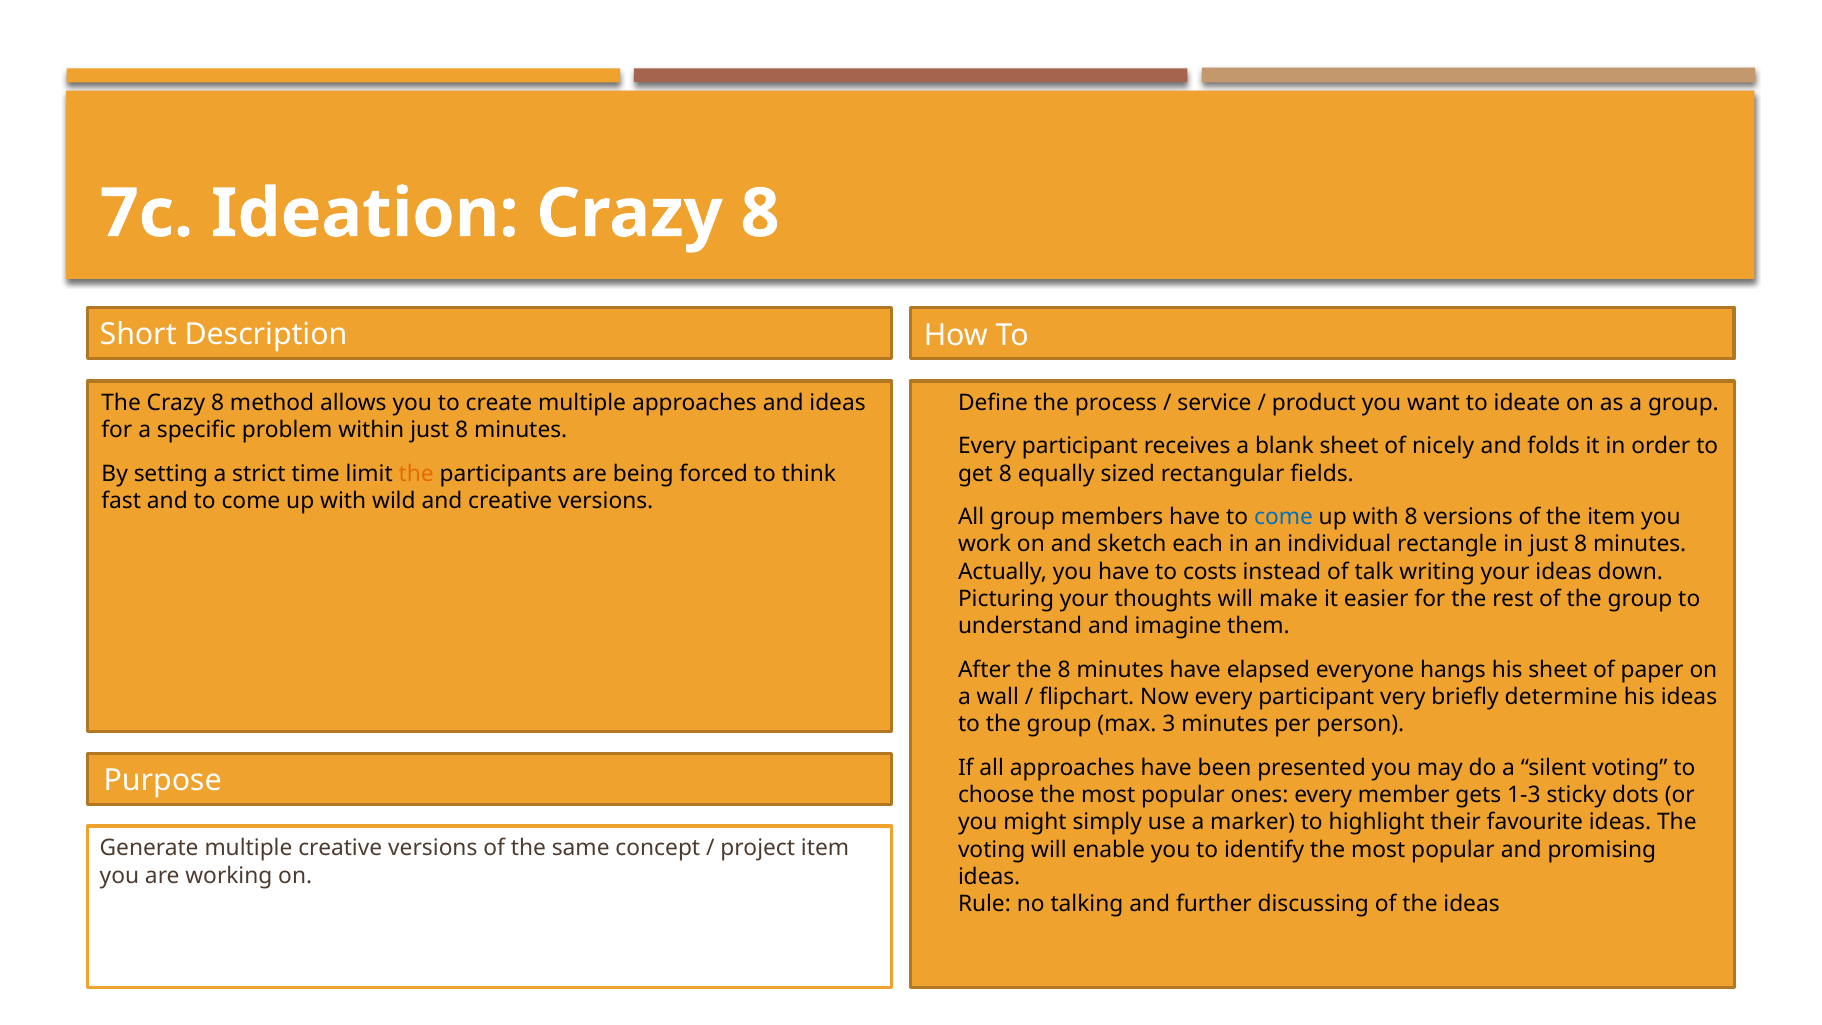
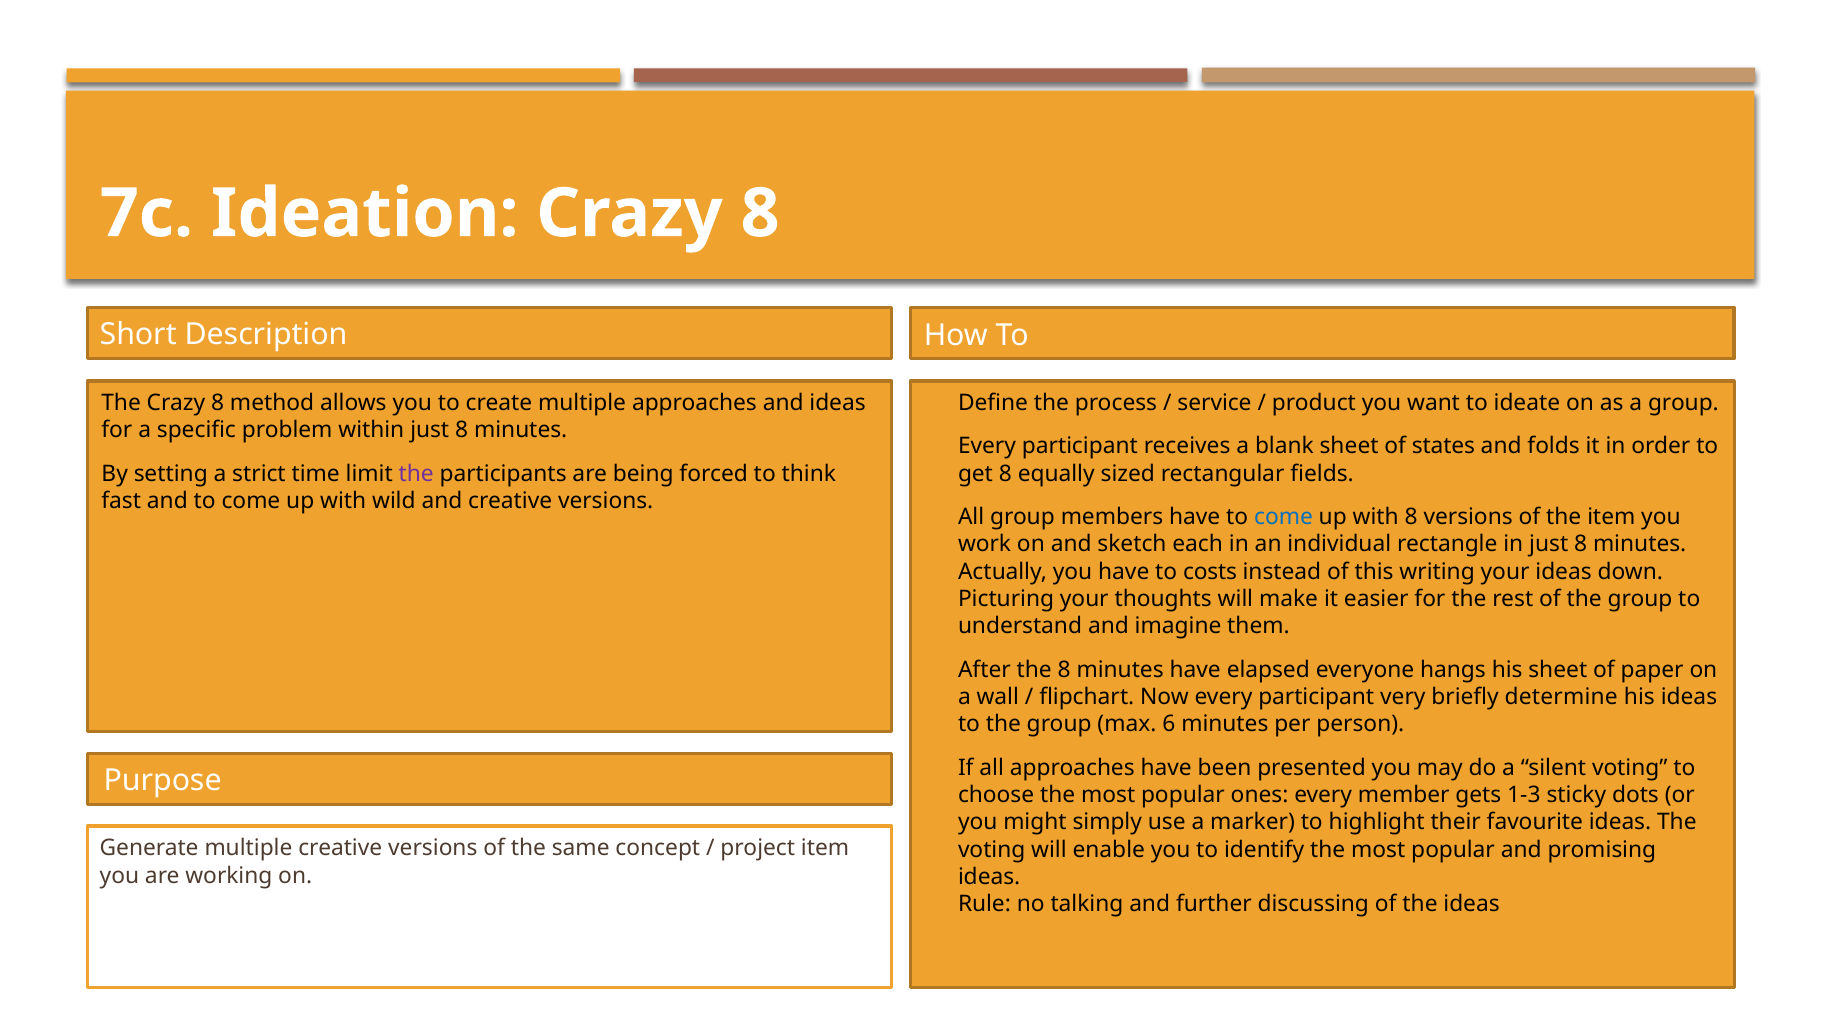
nicely: nicely -> states
the at (416, 474) colour: orange -> purple
talk: talk -> this
max 3: 3 -> 6
